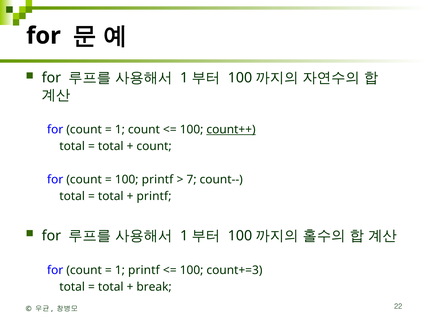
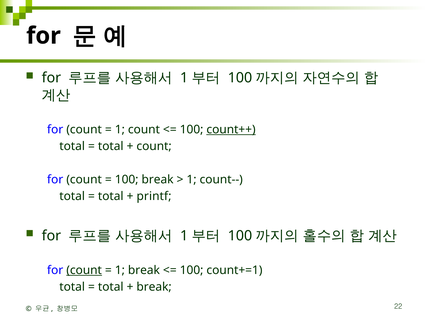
100 printf: printf -> break
7 at (192, 179): 7 -> 1
count at (84, 270) underline: none -> present
1 printf: printf -> break
count+=3: count+=3 -> count+=1
